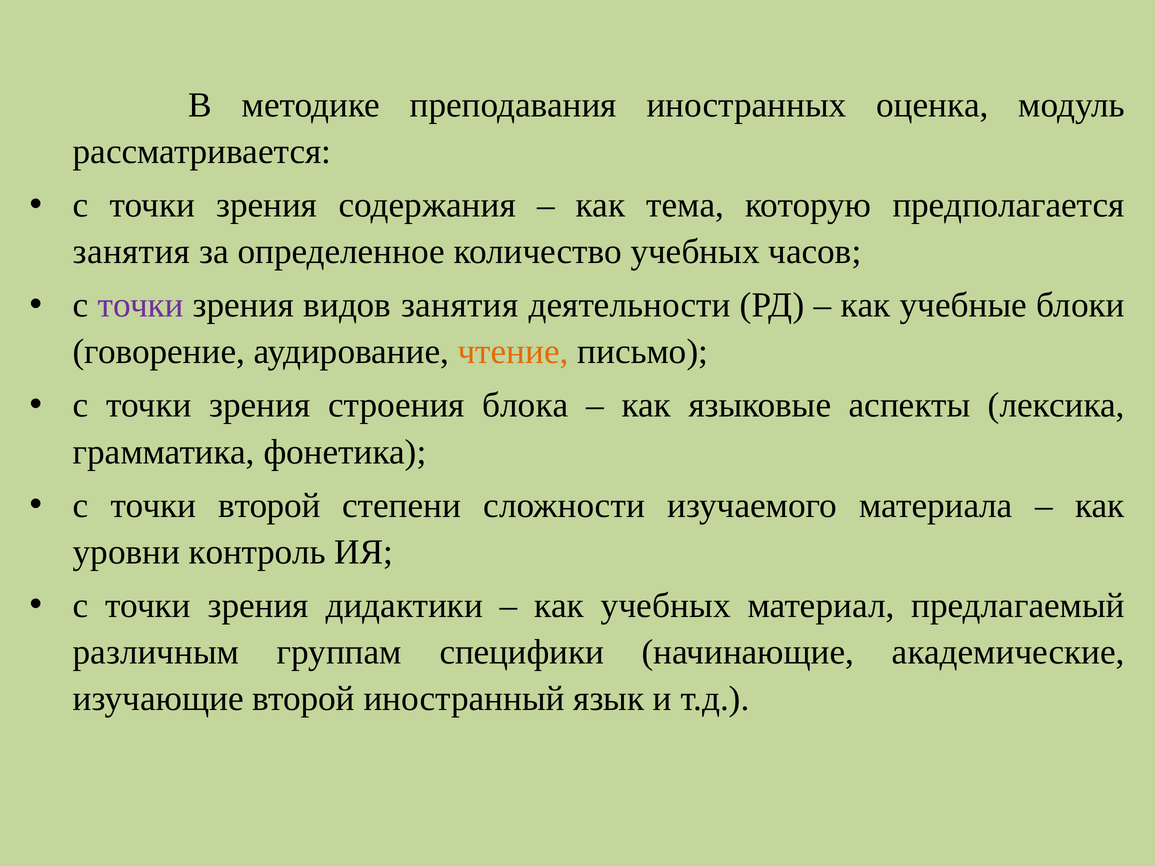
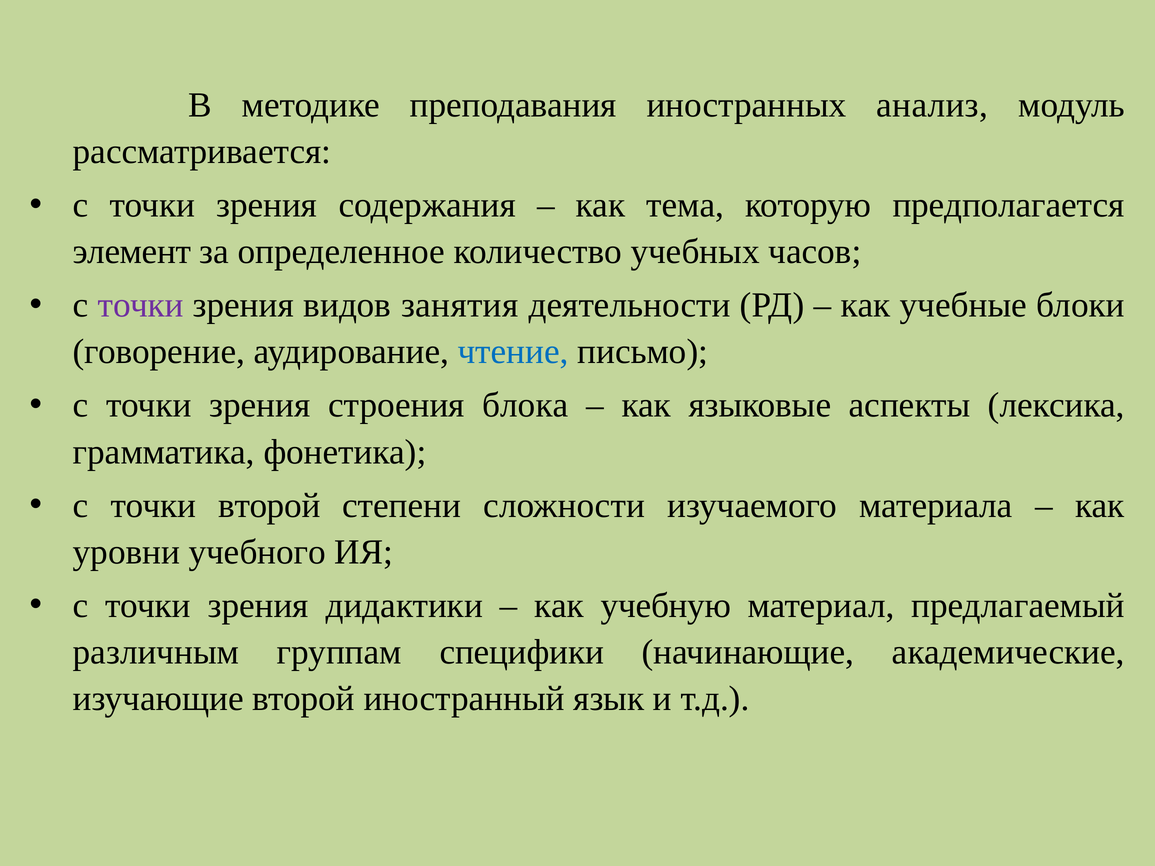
оценка: оценка -> анализ
занятия at (132, 252): занятия -> элемент
чтение colour: orange -> blue
контроль: контроль -> учебного
как учебных: учебных -> учебную
